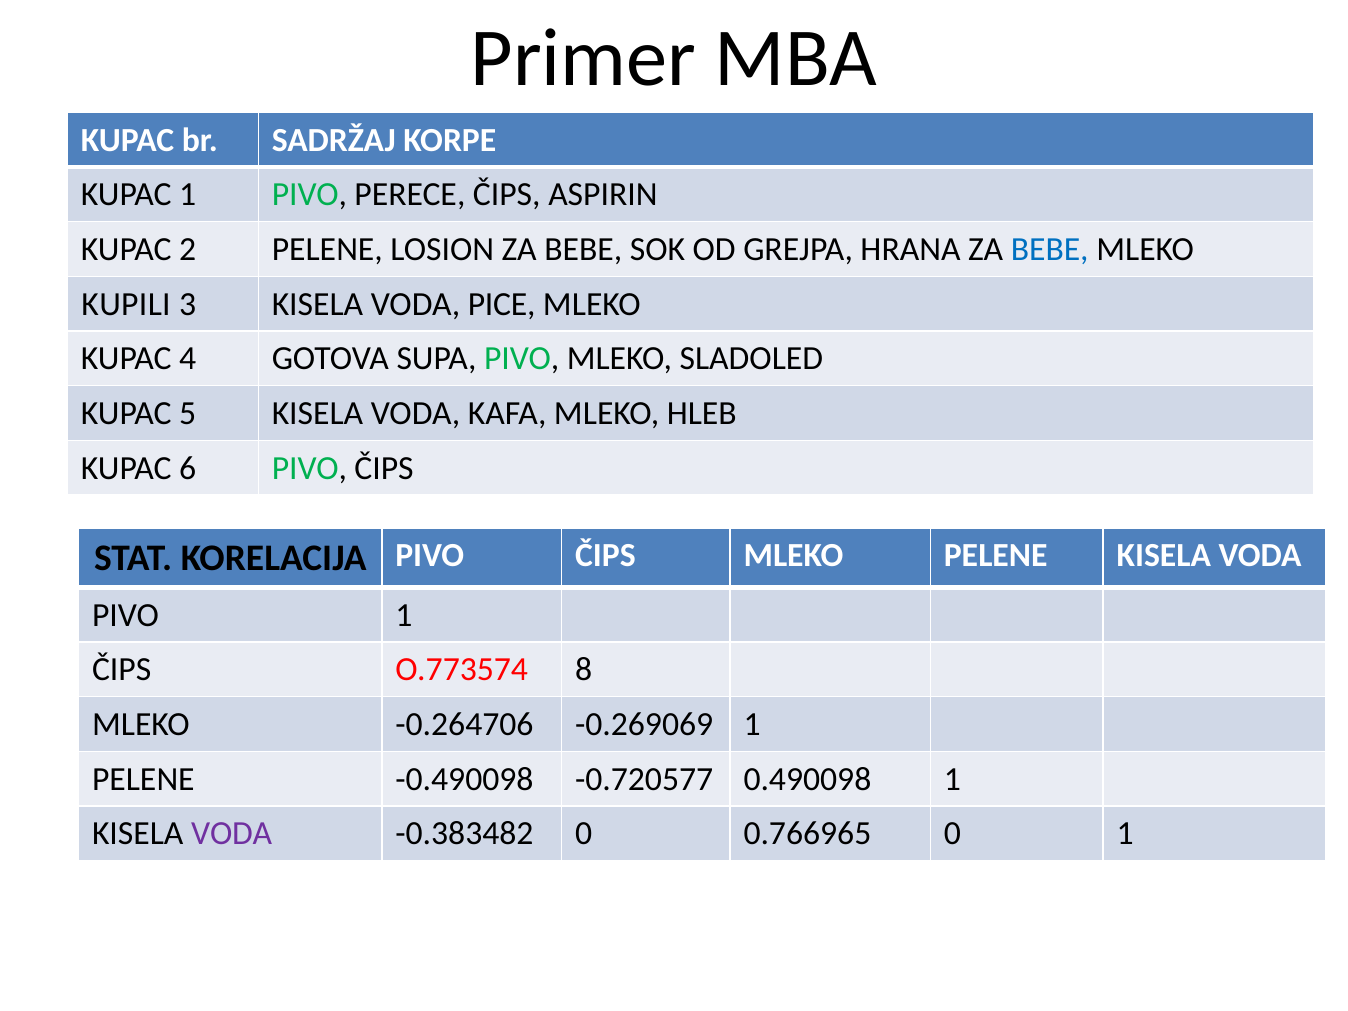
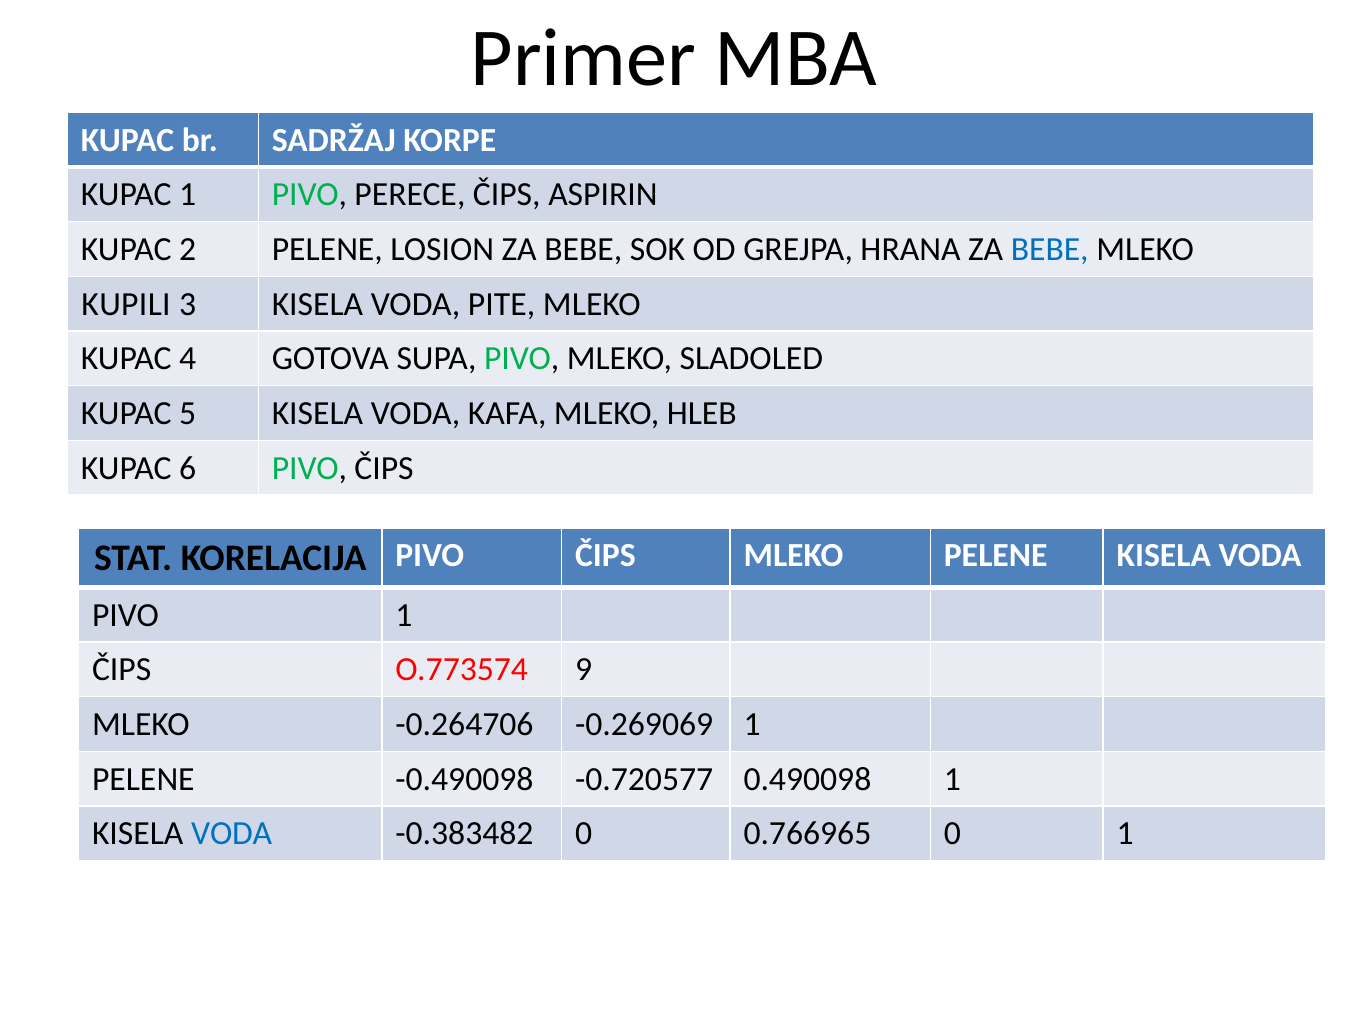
PICE: PICE -> PITE
8: 8 -> 9
VODA at (232, 834) colour: purple -> blue
